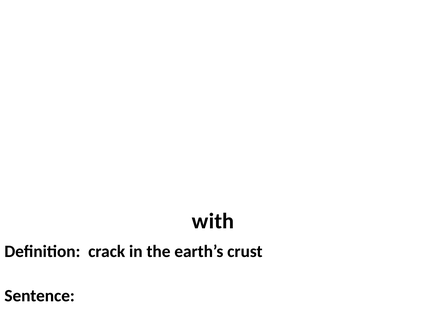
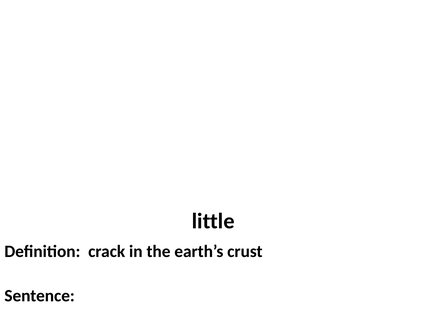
with: with -> little
